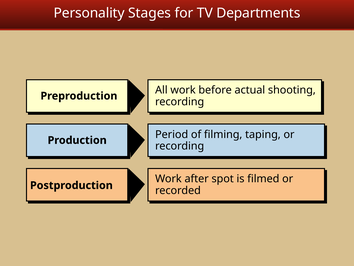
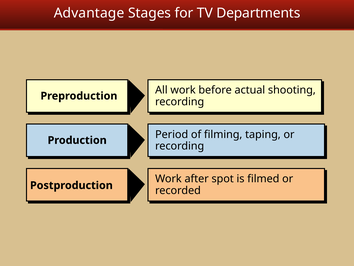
Personality: Personality -> Advantage
